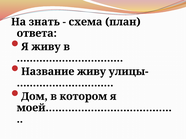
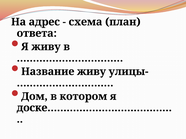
знать: знать -> адрес
моей…………………………………: моей………………………………… -> доске…………………………………
